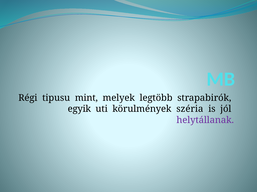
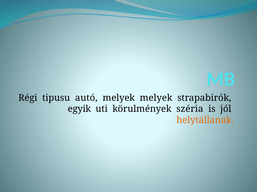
mint: mint -> autó
melyek legtöbb: legtöbb -> melyek
helytállanak colour: purple -> orange
